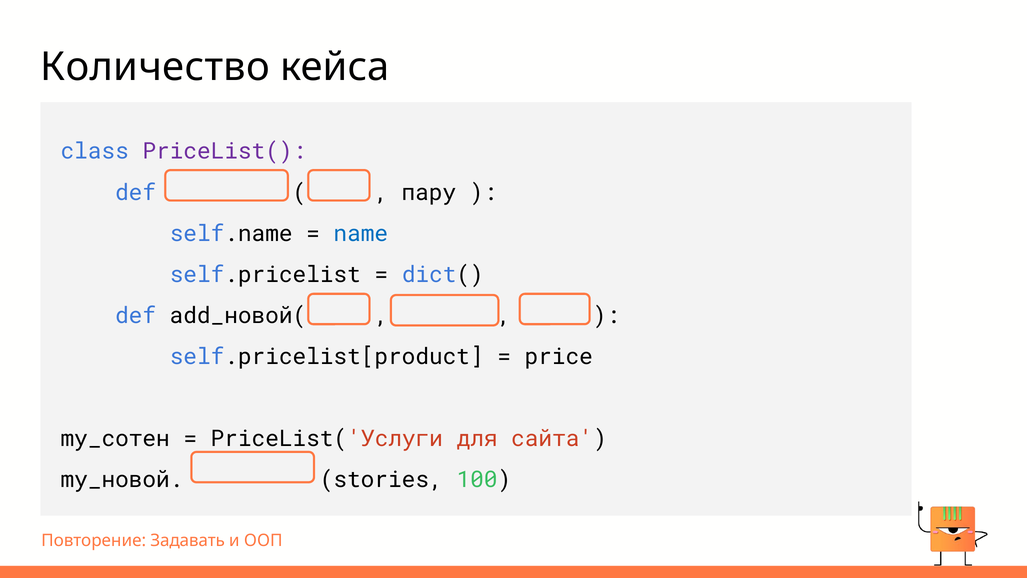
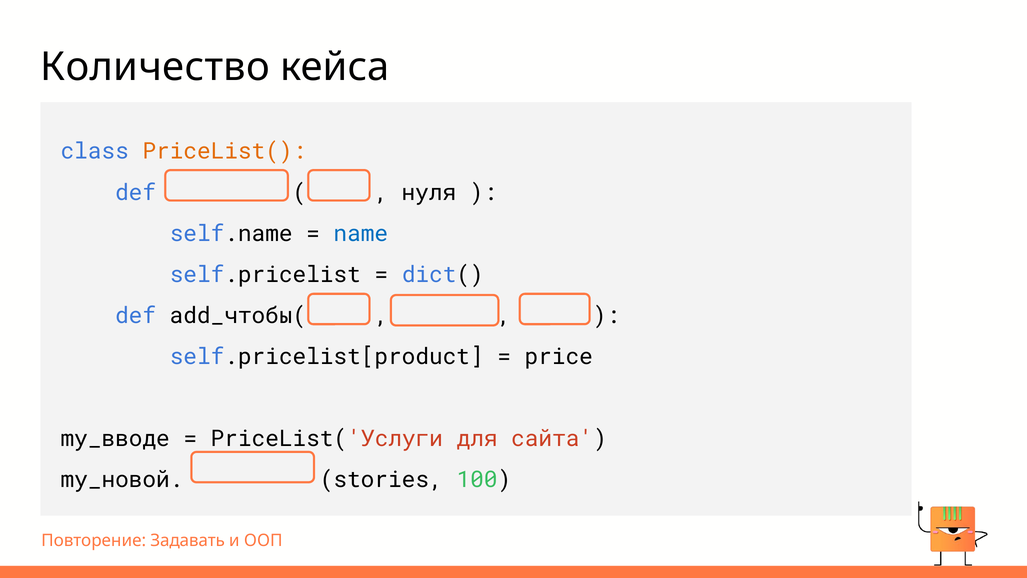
PriceList( colour: purple -> orange
пару: пару -> нуля
add_новой(: add_новой( -> add_чтобы(
my_сотен: my_сотен -> my_вводе
